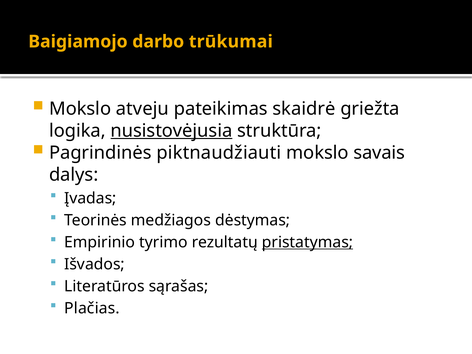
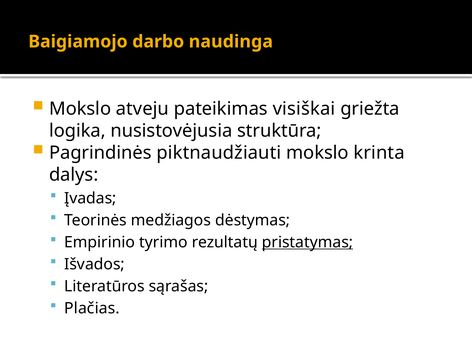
trūkumai: trūkumai -> naudinga
skaidrė: skaidrė -> visiškai
nusistovėjusia underline: present -> none
savais: savais -> krinta
